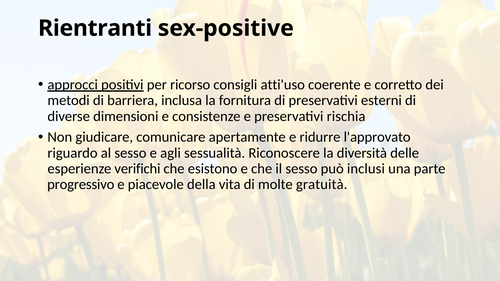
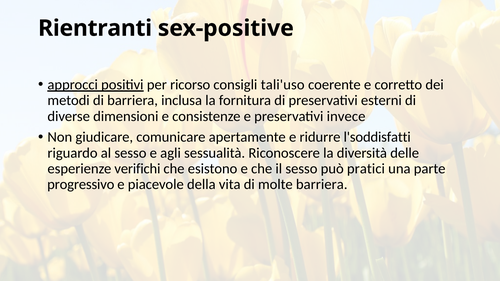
atti'uso: atti'uso -> tali'uso
rischia: rischia -> invece
l'approvato: l'approvato -> l'soddisfatti
inclusi: inclusi -> pratici
molte gratuità: gratuità -> barriera
